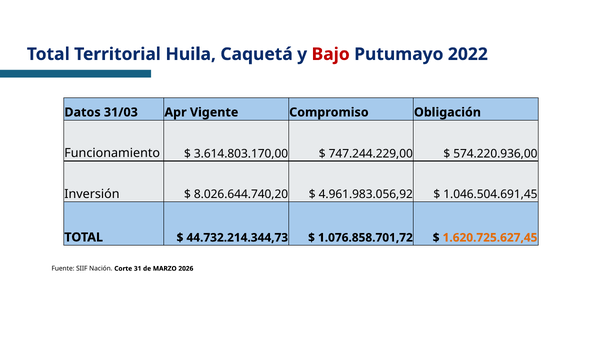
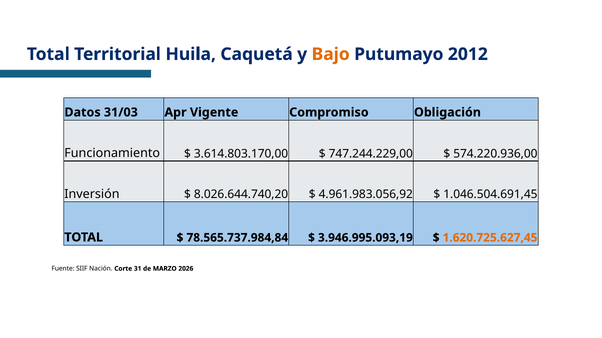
Bajo colour: red -> orange
2022: 2022 -> 2012
44.732.214.344,73: 44.732.214.344,73 -> 78.565.737.984,84
1.076.858.701,72: 1.076.858.701,72 -> 3.946.995.093,19
